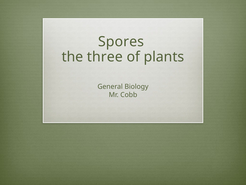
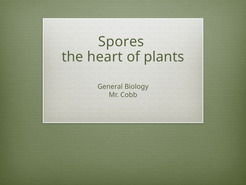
three: three -> heart
